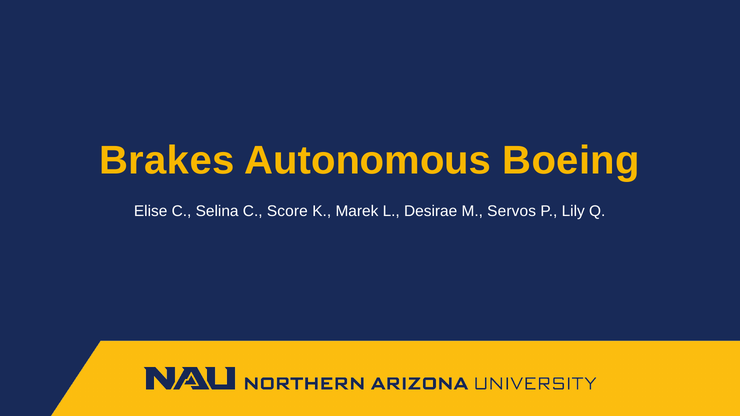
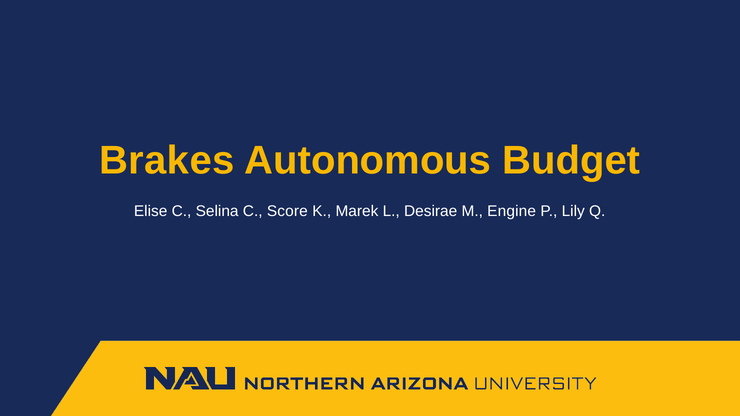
Boeing: Boeing -> Budget
Servos: Servos -> Engine
